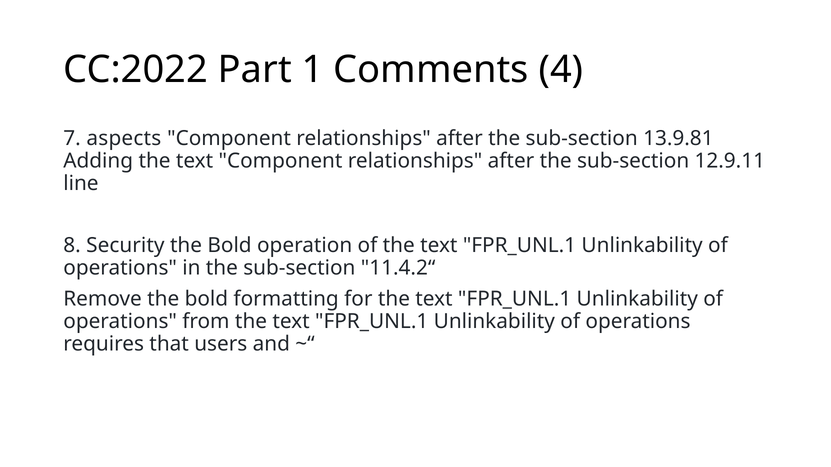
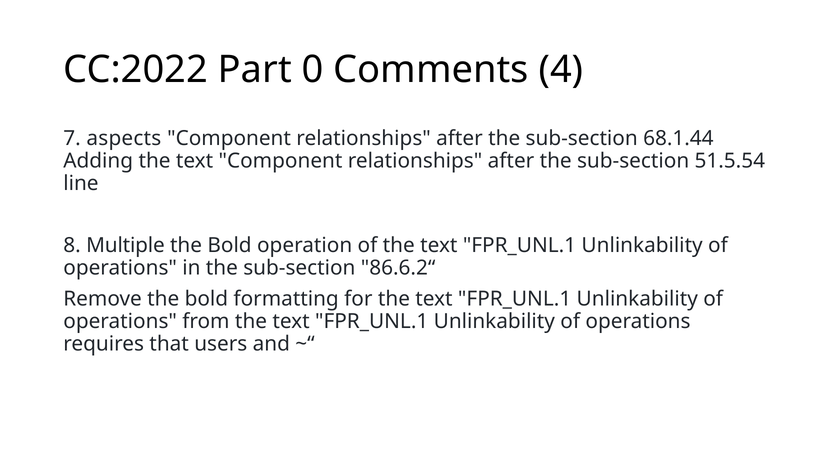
1: 1 -> 0
13.9.81: 13.9.81 -> 68.1.44
12.9.11: 12.9.11 -> 51.5.54
Security: Security -> Multiple
11.4.2“: 11.4.2“ -> 86.6.2“
